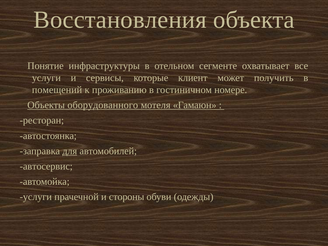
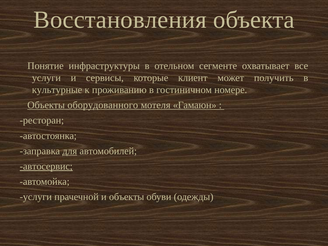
помещений: помещений -> культурные
автосервис underline: none -> present
и стороны: стороны -> объекты
